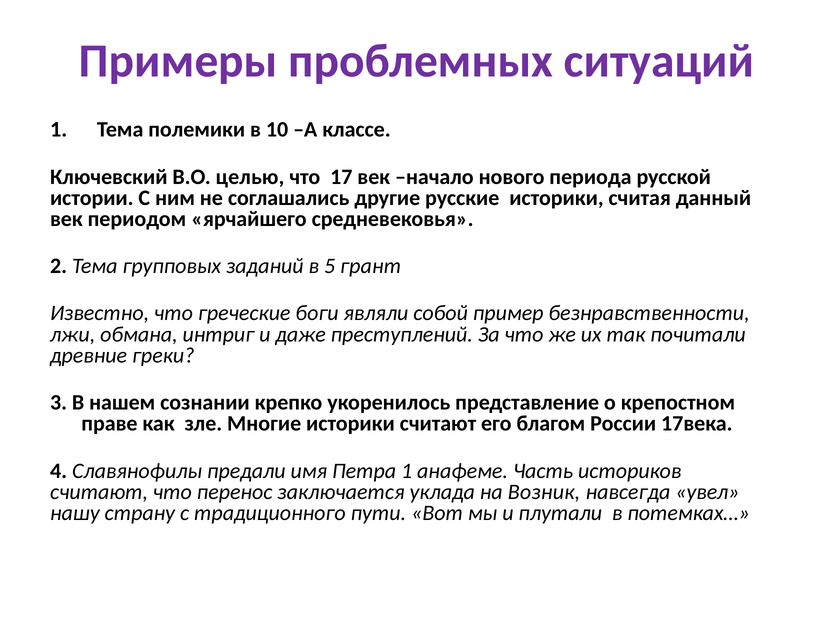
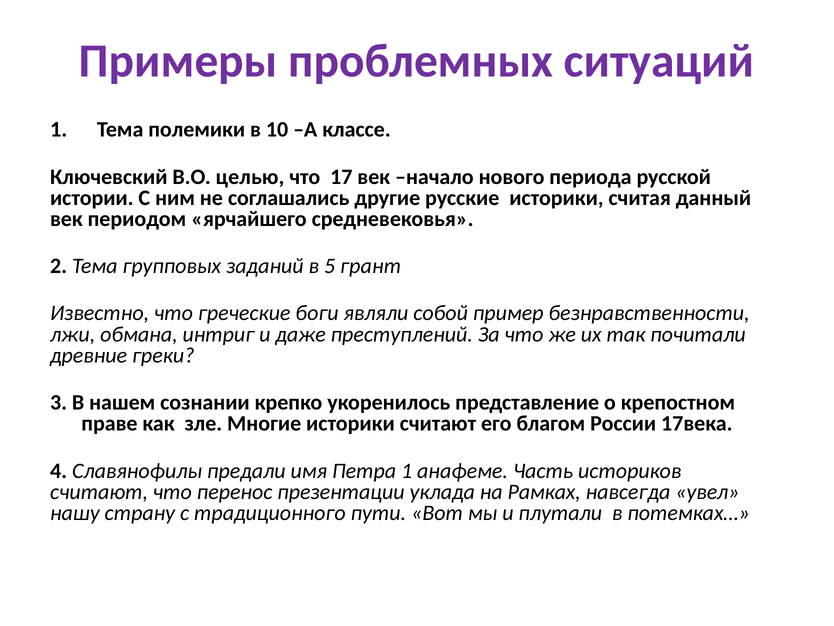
заключается: заключается -> презентации
Возник: Возник -> Рамках
